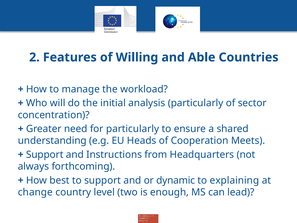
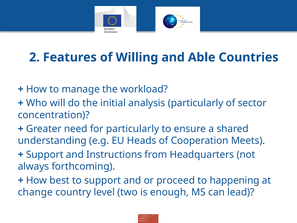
dynamic: dynamic -> proceed
explaining: explaining -> happening
